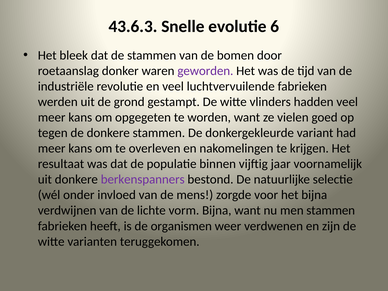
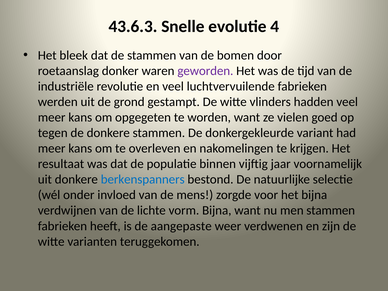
6: 6 -> 4
berkenspanners colour: purple -> blue
organismen: organismen -> aangepaste
